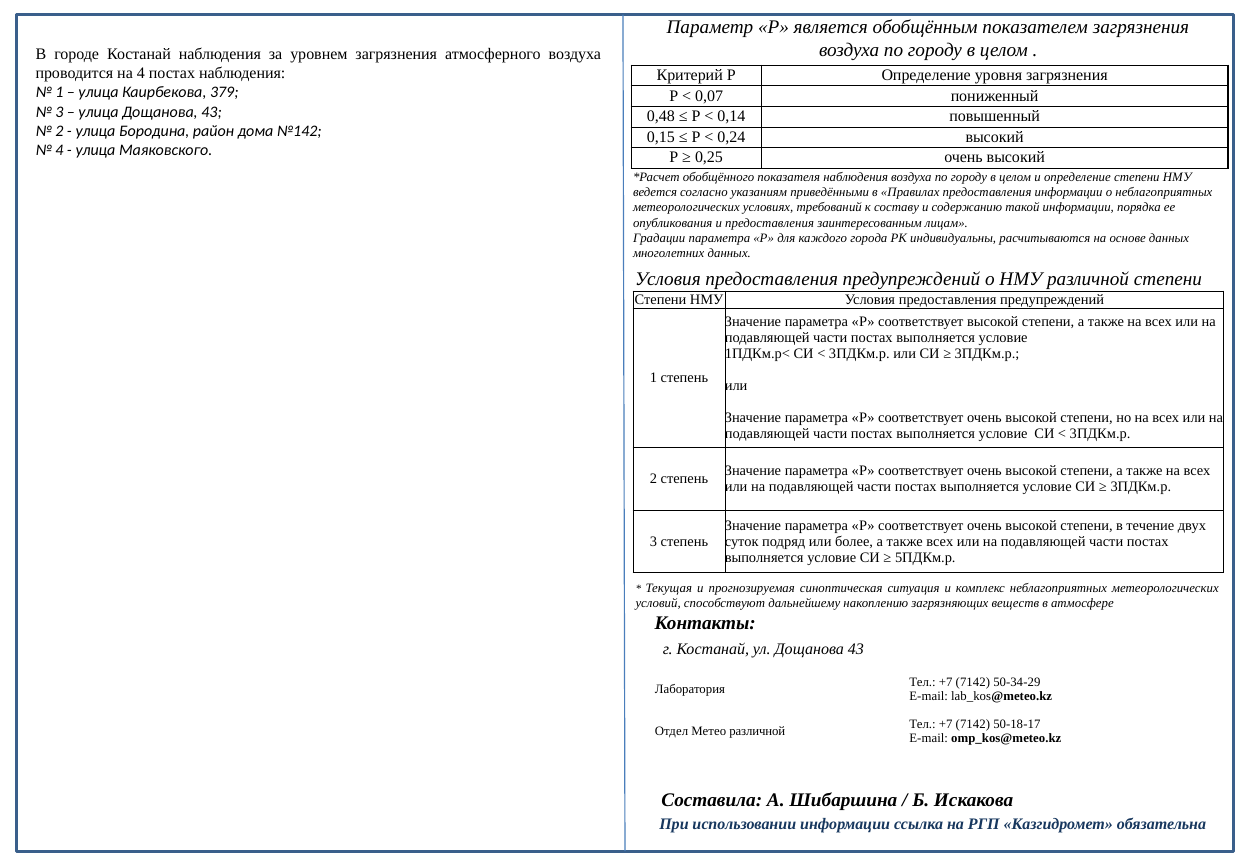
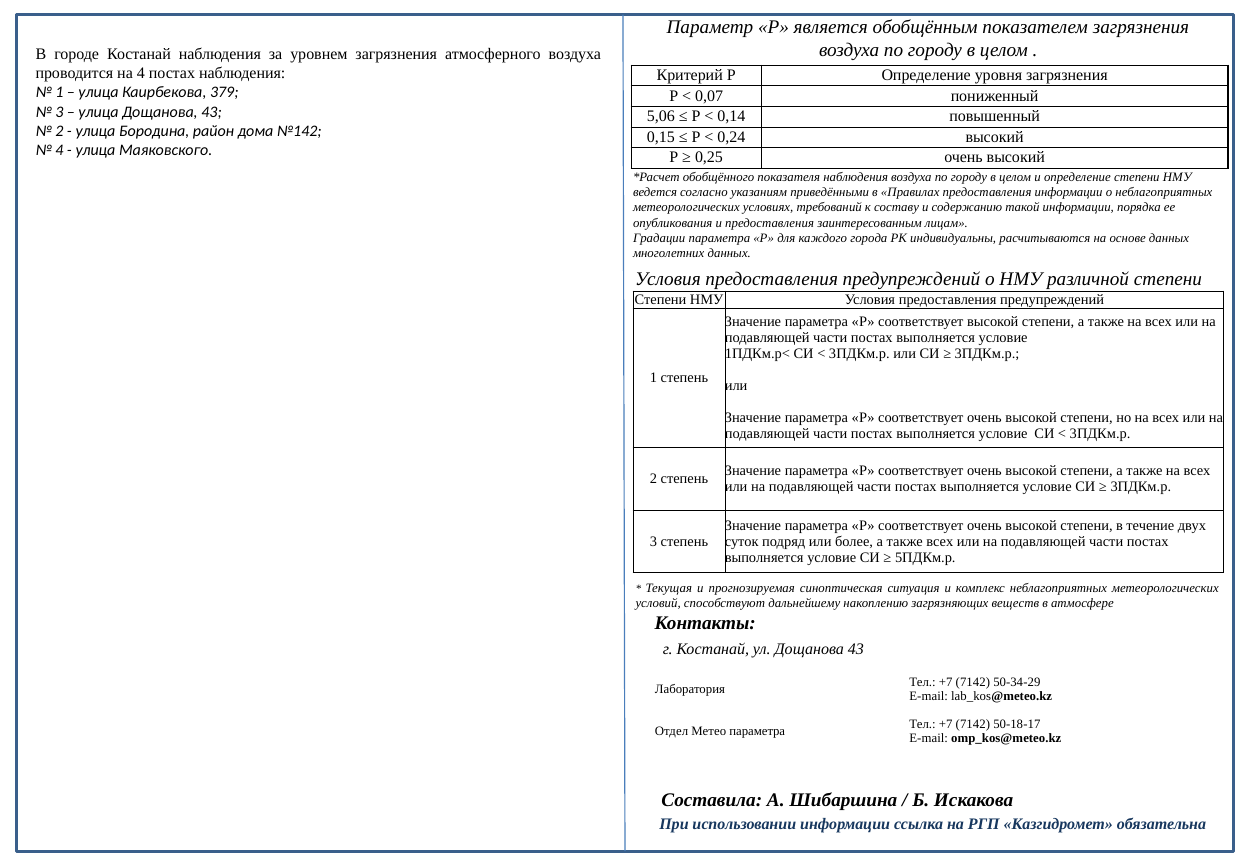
0,48: 0,48 -> 5,06
Метео различной: различной -> параметра
